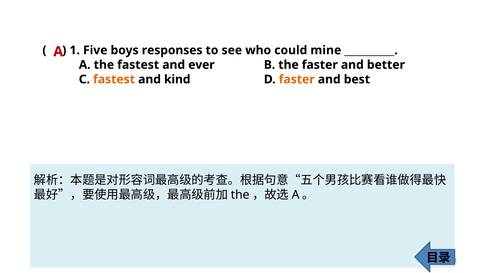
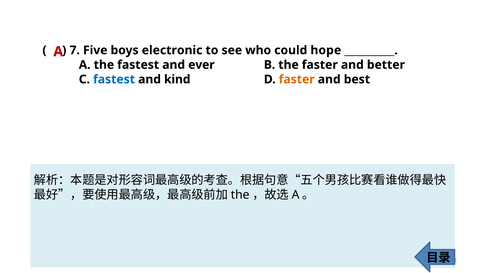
1: 1 -> 7
responses: responses -> electronic
mine: mine -> hope
fastest at (114, 79) colour: orange -> blue
